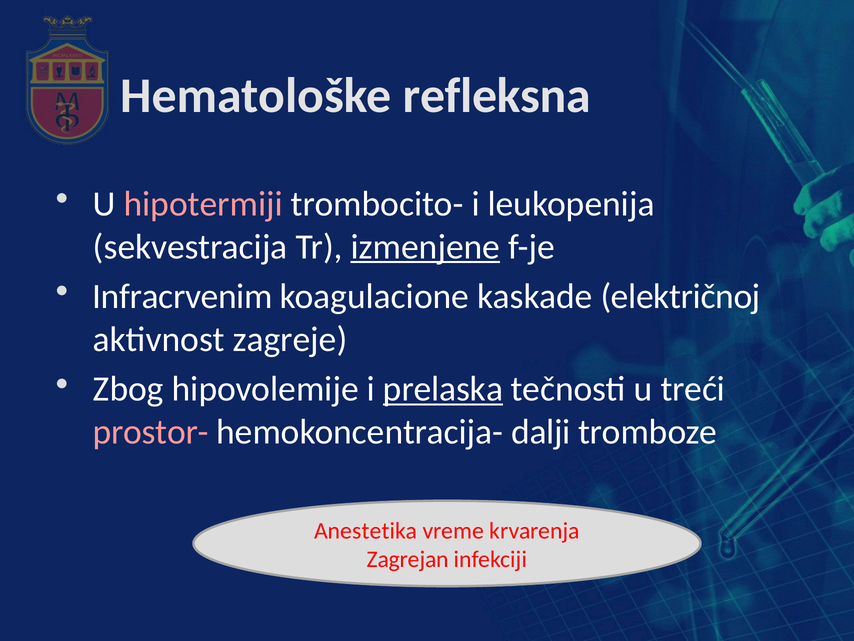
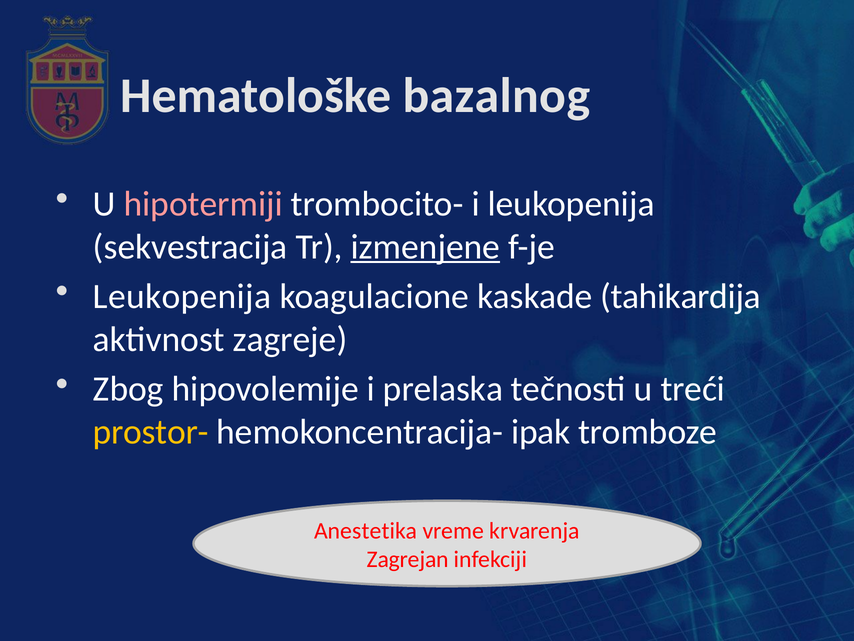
refleksna: refleksna -> bazalnog
Infracrvenim at (183, 296): Infracrvenim -> Leukopenija
električnoj: električnoj -> tahikardija
prelaska underline: present -> none
prostor- colour: pink -> yellow
dalji: dalji -> ipak
